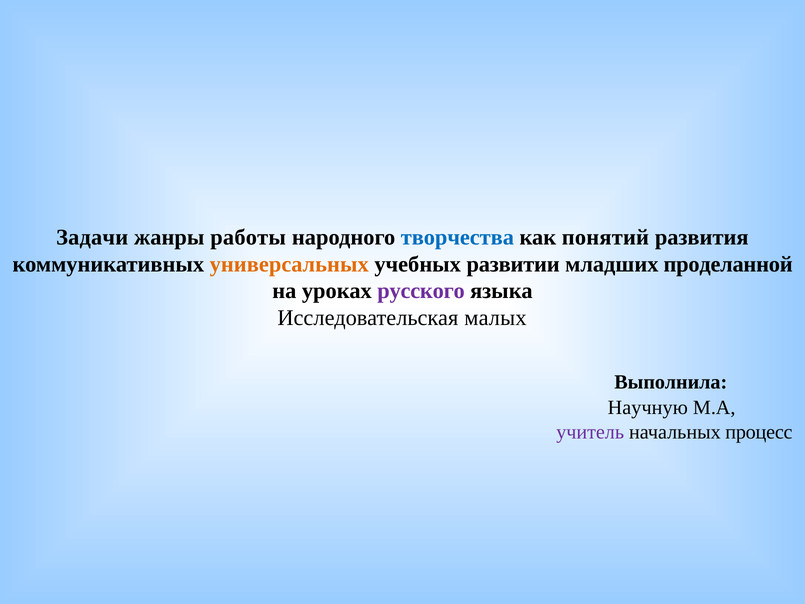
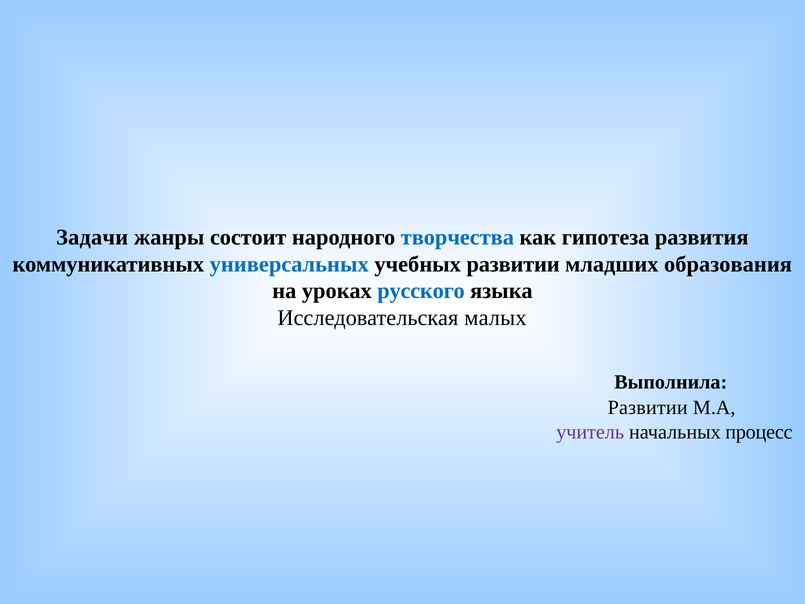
работы: работы -> состоит
понятий: понятий -> гипотеза
универсальных colour: orange -> blue
проделанной: проделанной -> образования
русского colour: purple -> blue
Научную at (648, 408): Научную -> Развитии
